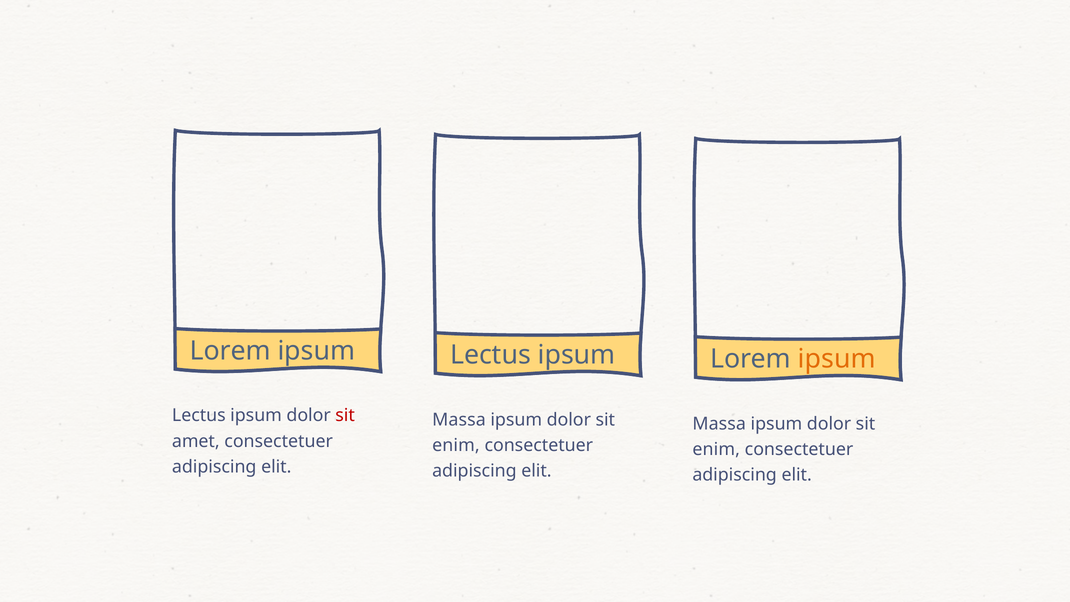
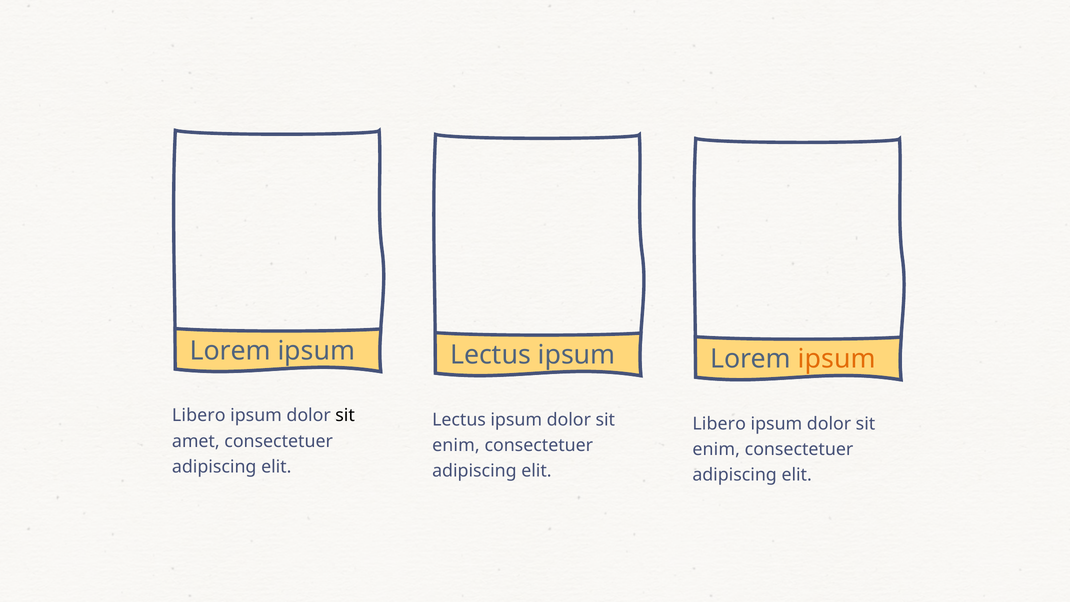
Lectus at (199, 415): Lectus -> Libero
sit at (345, 415) colour: red -> black
Massa at (459, 420): Massa -> Lectus
Massa at (719, 424): Massa -> Libero
